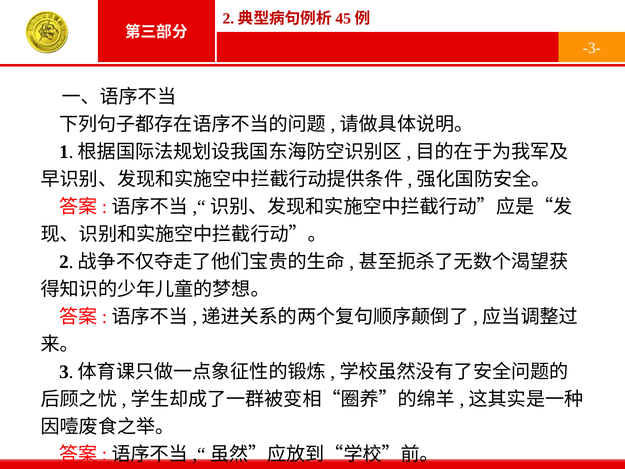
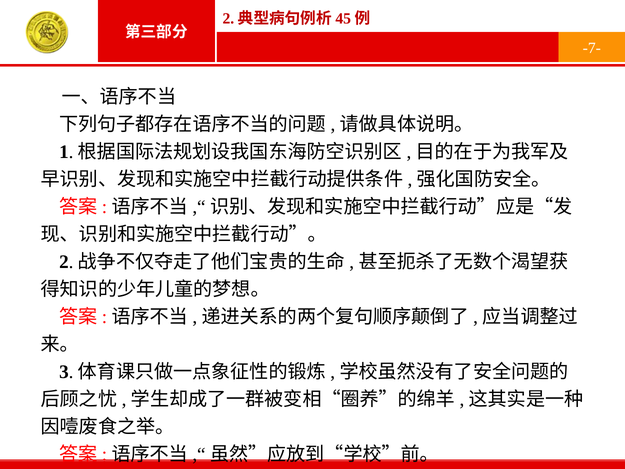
-3-: -3- -> -7-
